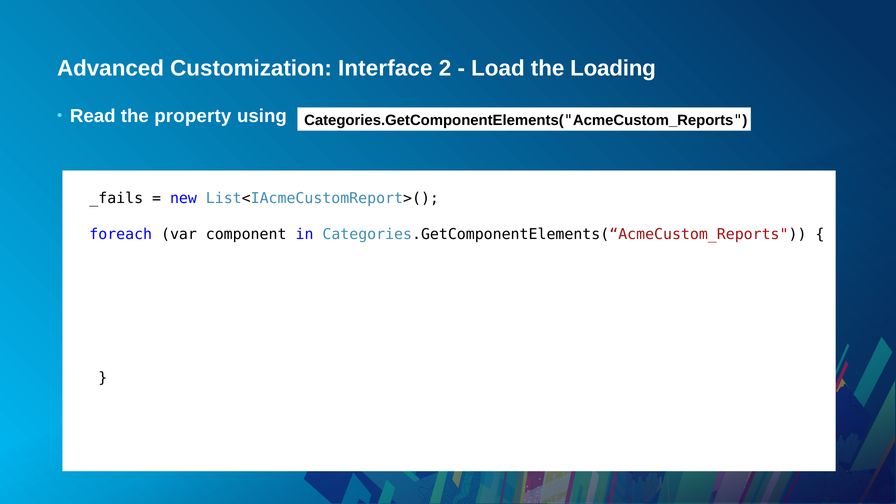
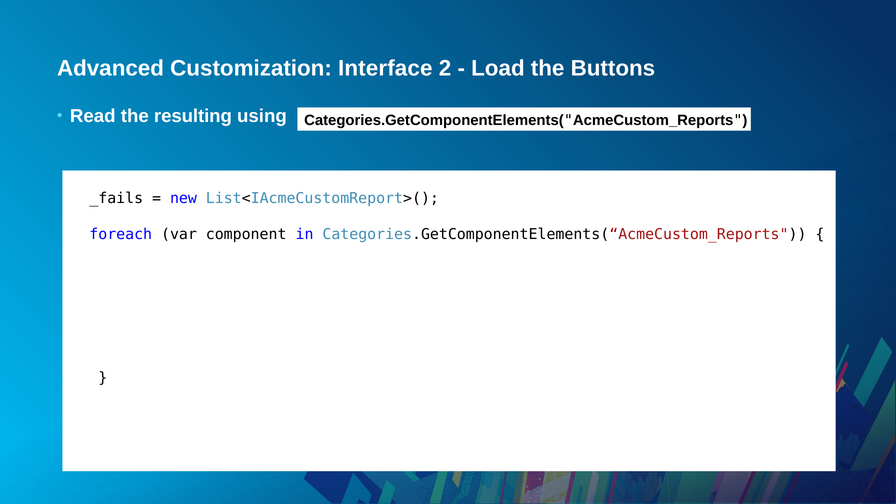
Loading: Loading -> Buttons
property: property -> resulting
